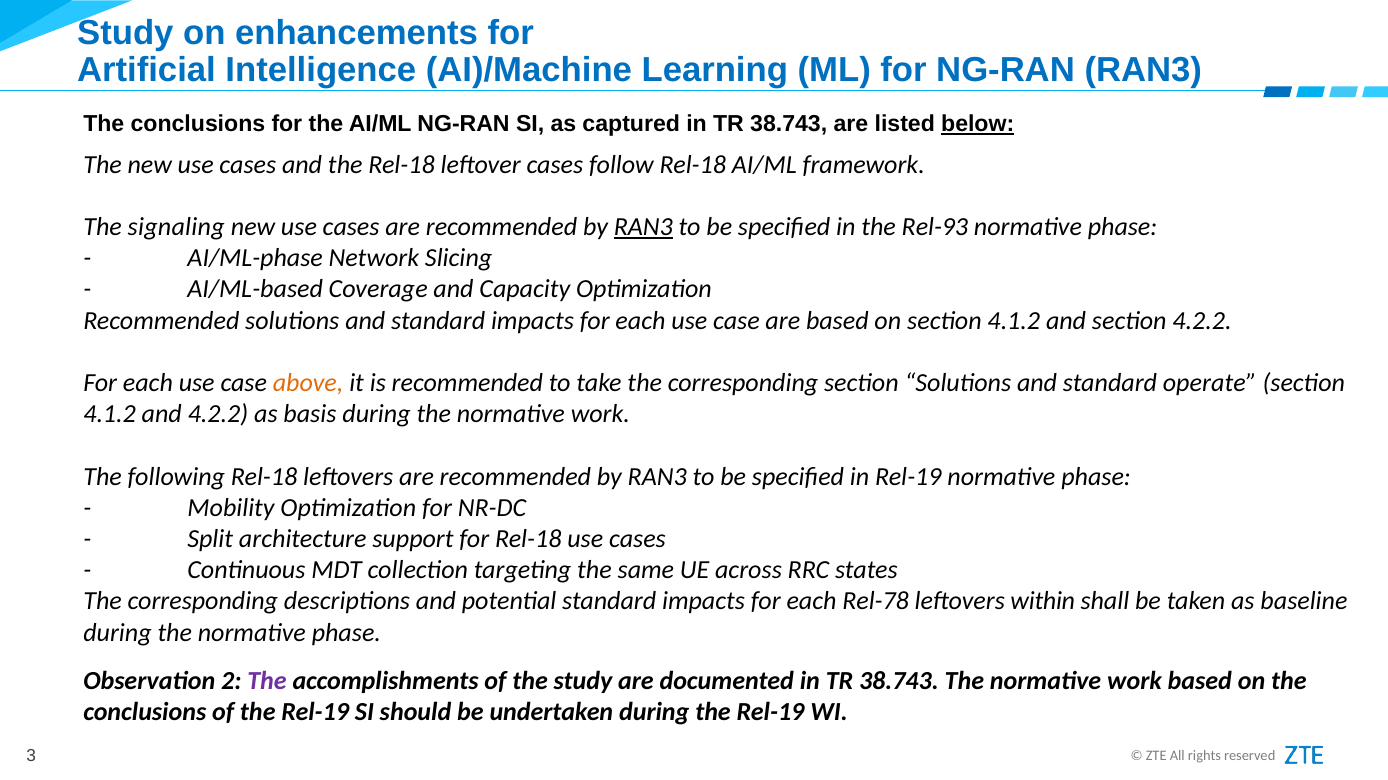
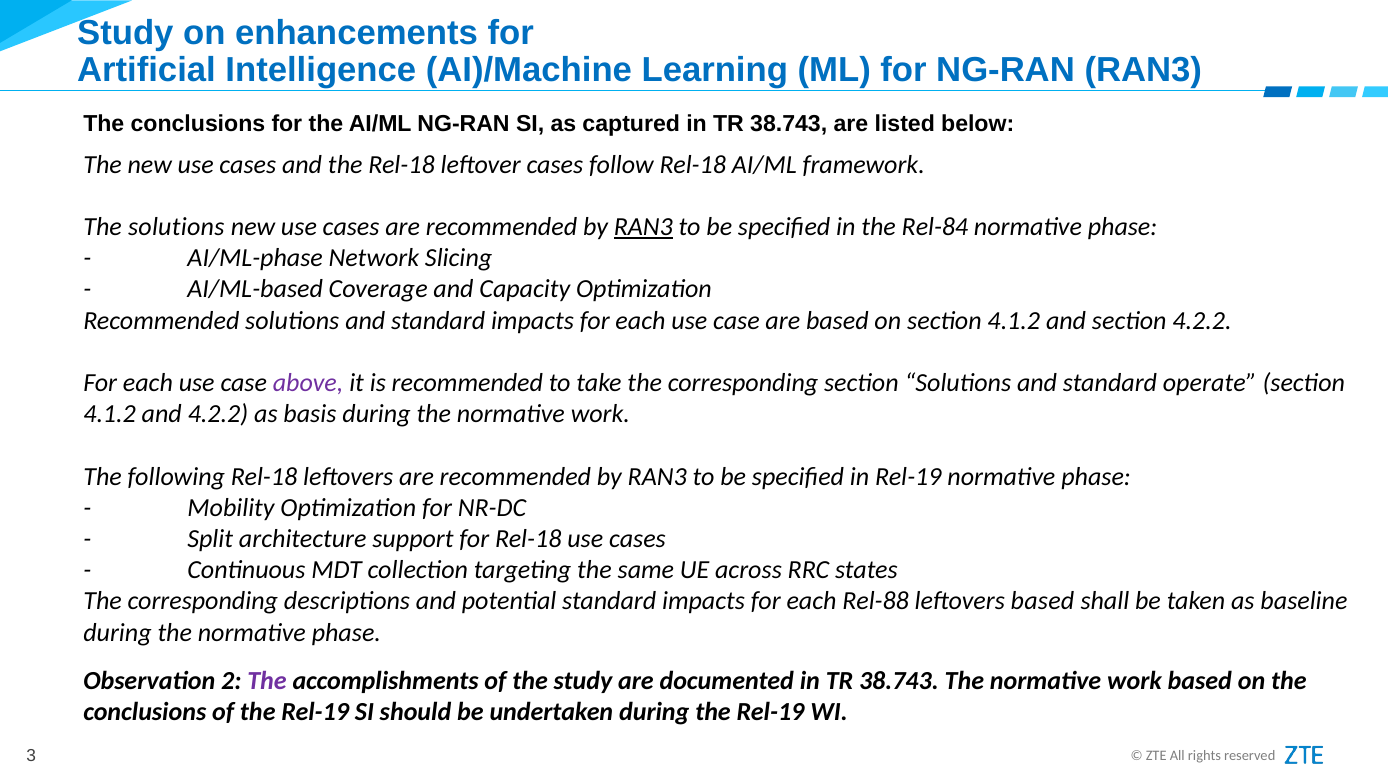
below underline: present -> none
The signaling: signaling -> solutions
Rel-93: Rel-93 -> Rel-84
above colour: orange -> purple
Rel-78: Rel-78 -> Rel-88
leftovers within: within -> based
